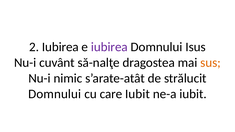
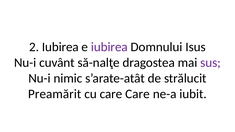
sus colour: orange -> purple
Domnului at (55, 94): Domnului -> Preamărit
care Iubit: Iubit -> Care
